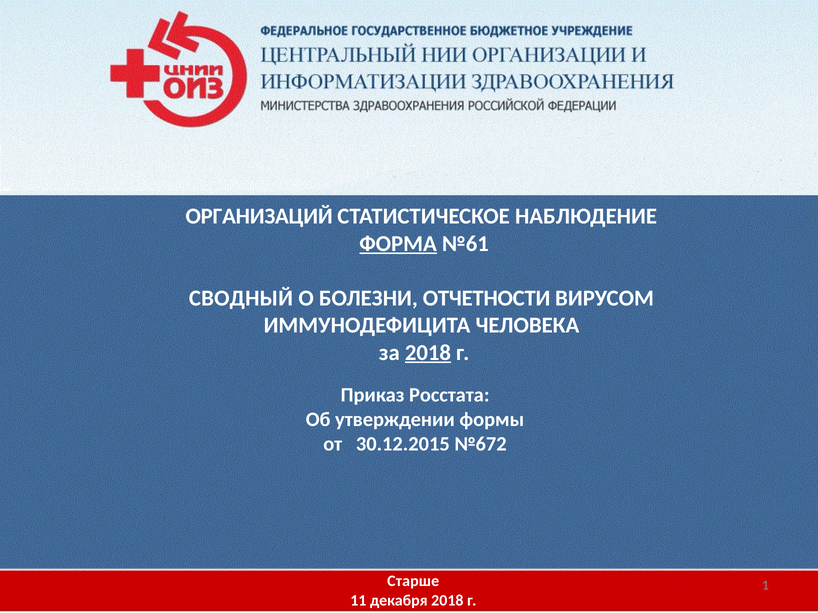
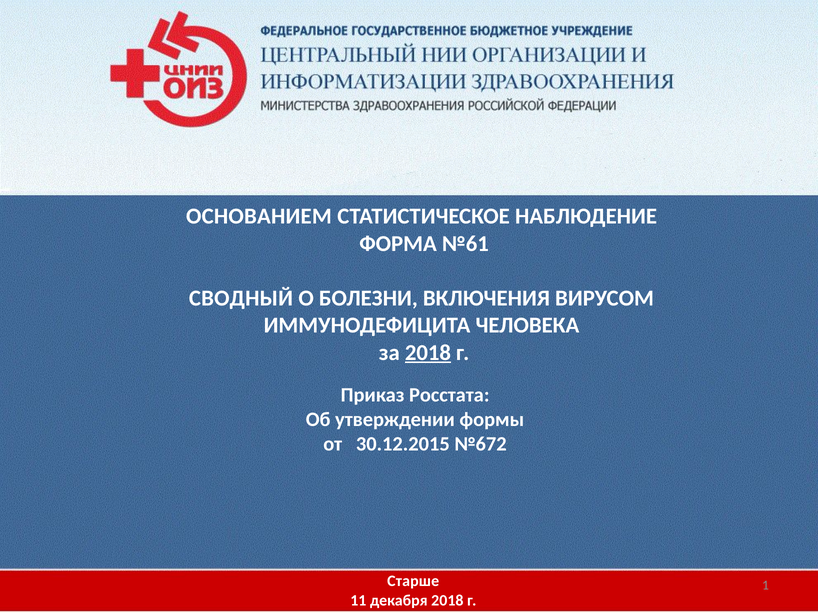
ОРГАНИЗАЦИЙ: ОРГАНИЗАЦИЙ -> ОСНОВАНИЕМ
ФОРМА underline: present -> none
ОТЧЕТНОСТИ: ОТЧЕТНОСТИ -> ВКЛЮЧЕНИЯ
